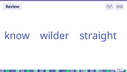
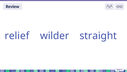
know: know -> relief
